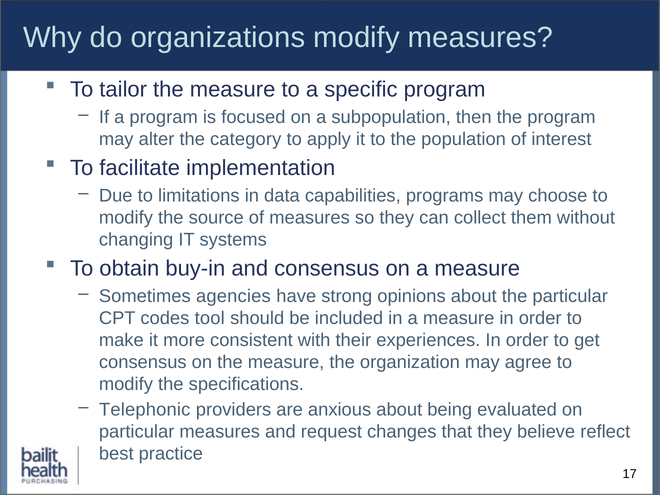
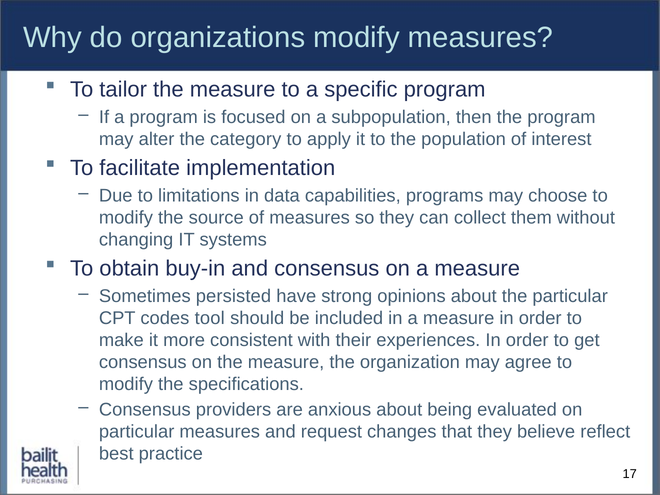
agencies: agencies -> persisted
Telephonic at (145, 410): Telephonic -> Consensus
